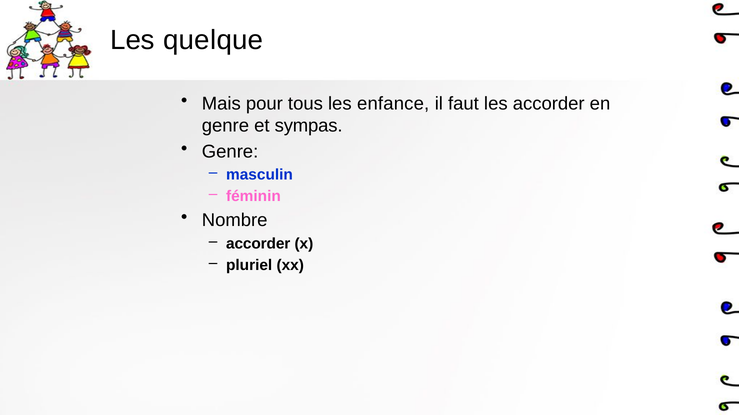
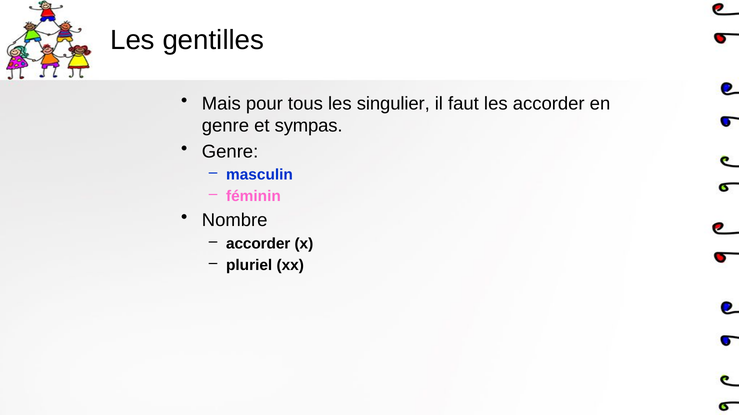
quelque: quelque -> gentilles
enfance: enfance -> singulier
